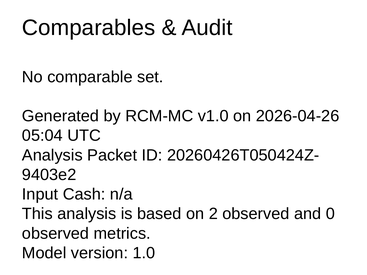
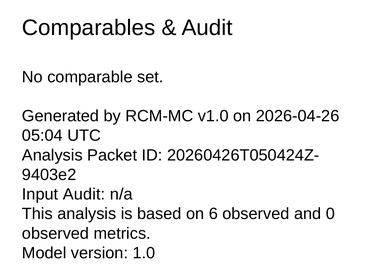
Input Cash: Cash -> Audit
2: 2 -> 6
